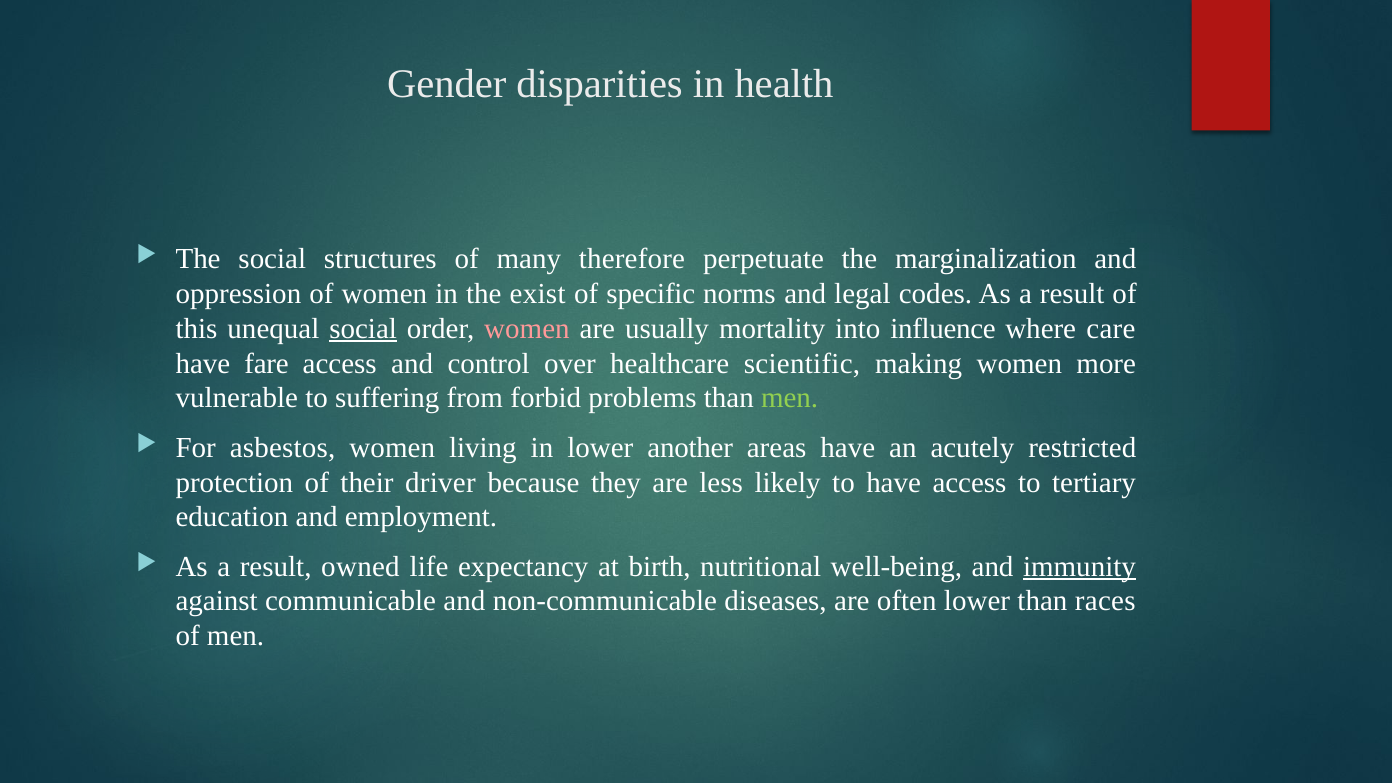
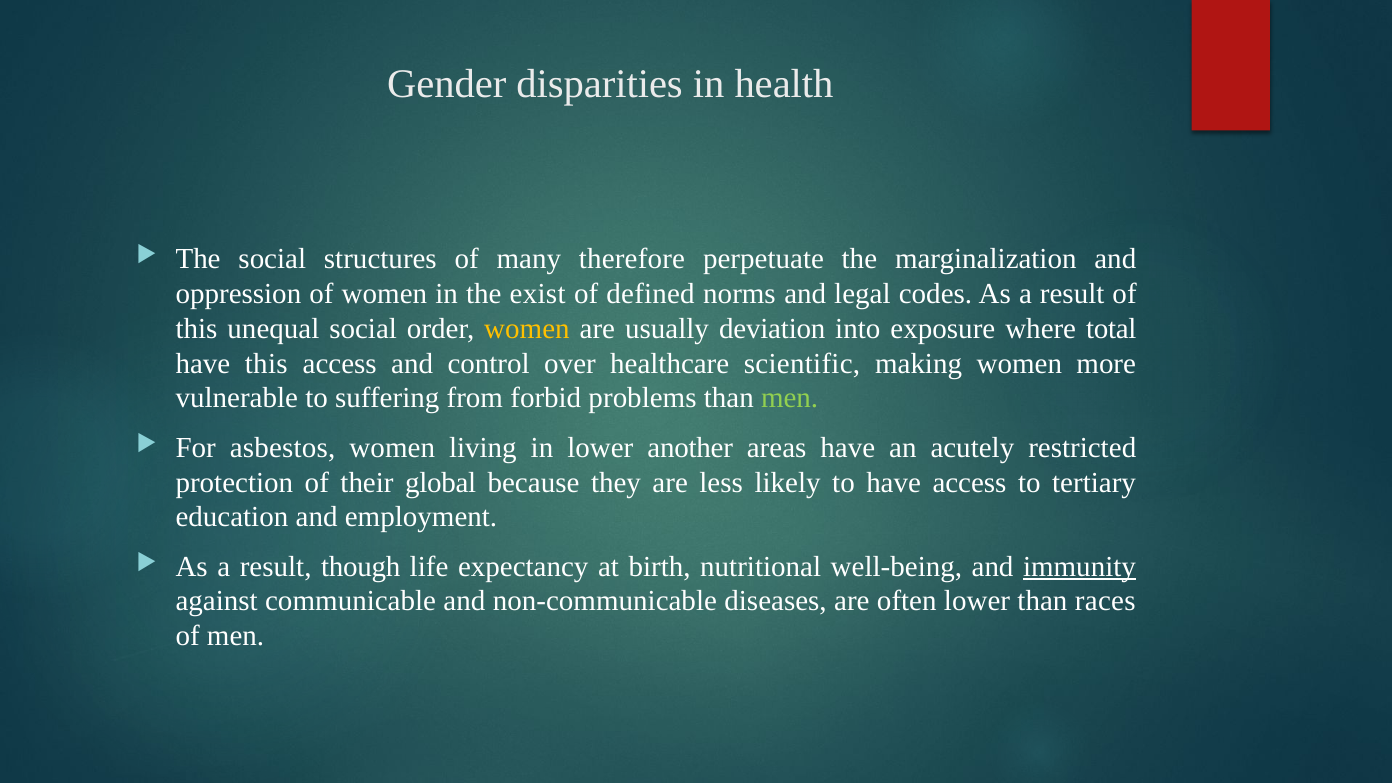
specific: specific -> defined
social at (363, 329) underline: present -> none
women at (527, 329) colour: pink -> yellow
mortality: mortality -> deviation
influence: influence -> exposure
care: care -> total
have fare: fare -> this
driver: driver -> global
owned: owned -> though
